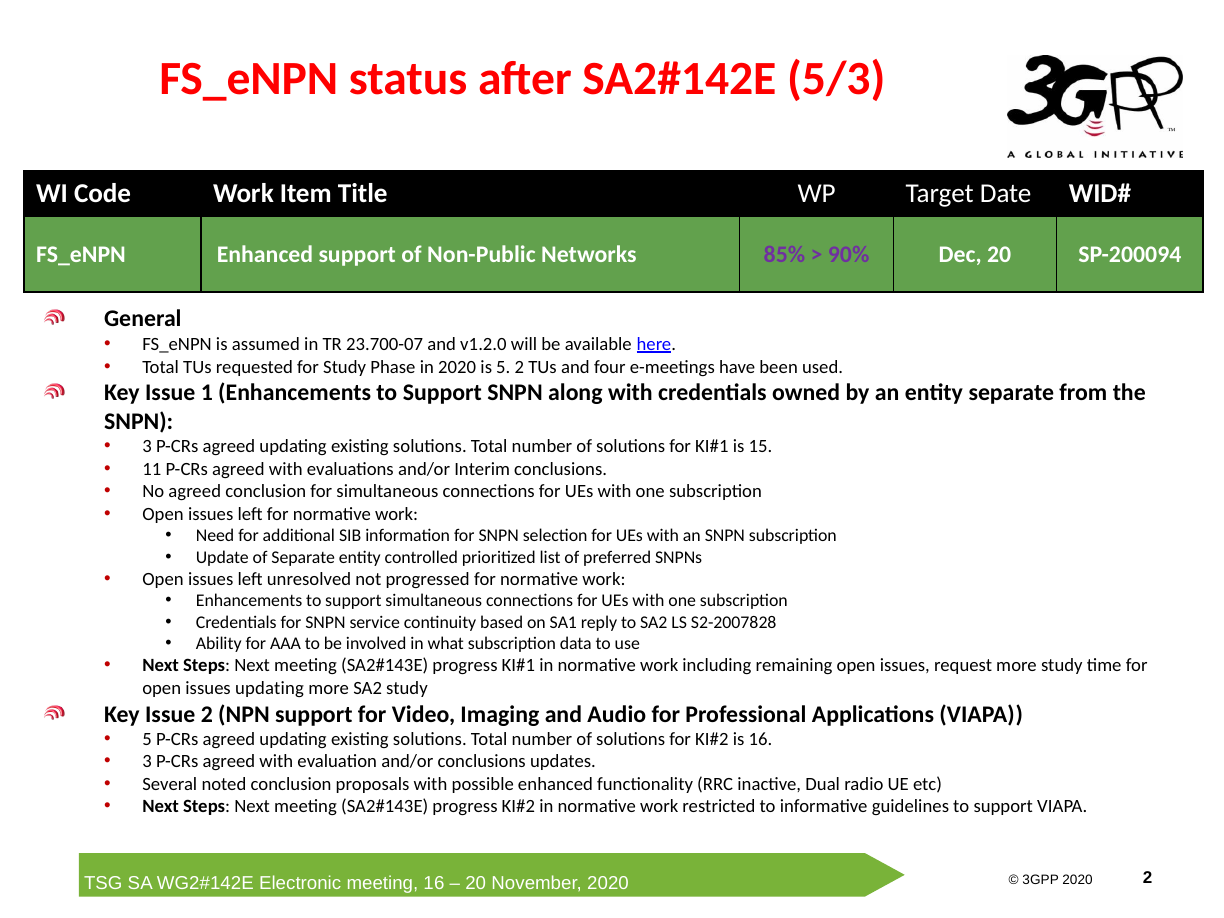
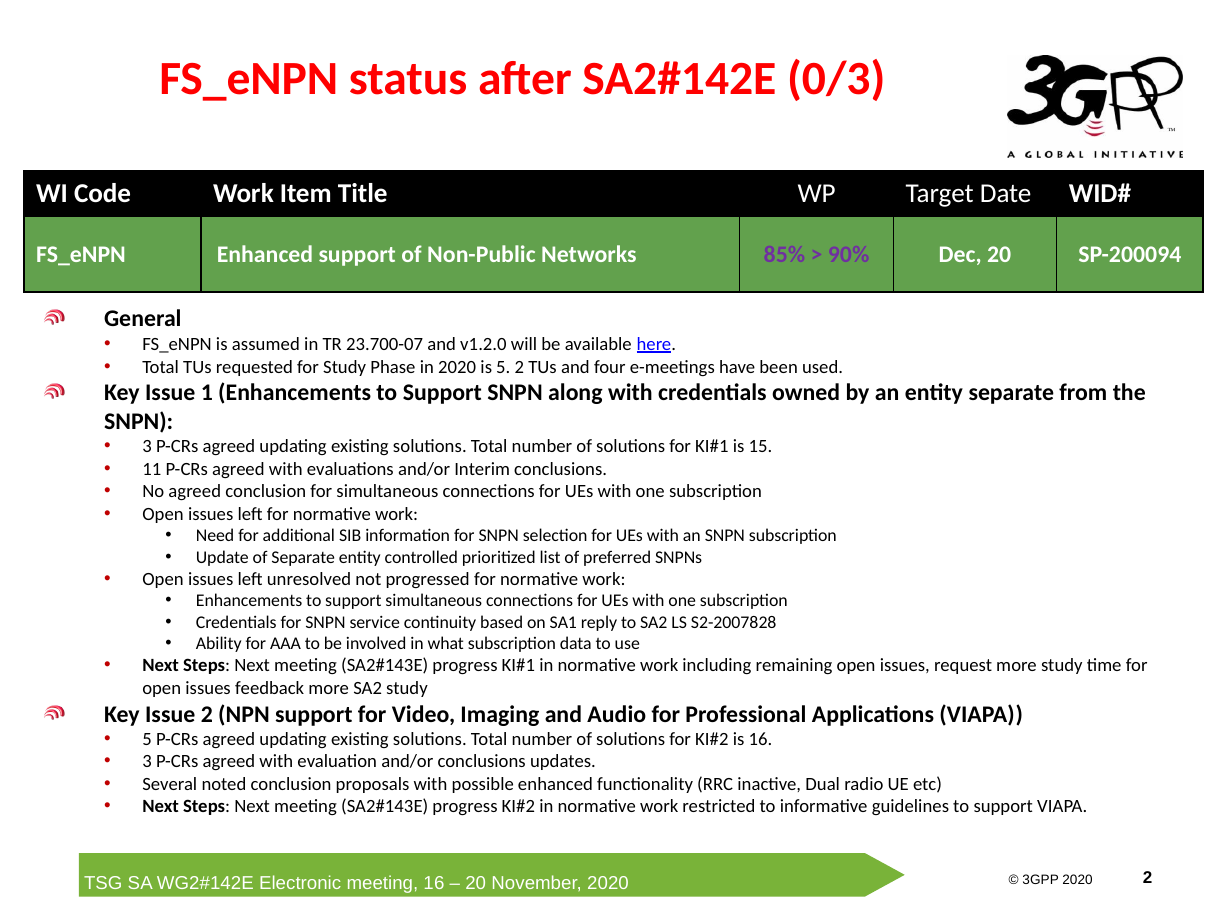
5/3: 5/3 -> 0/3
issues updating: updating -> feedback
